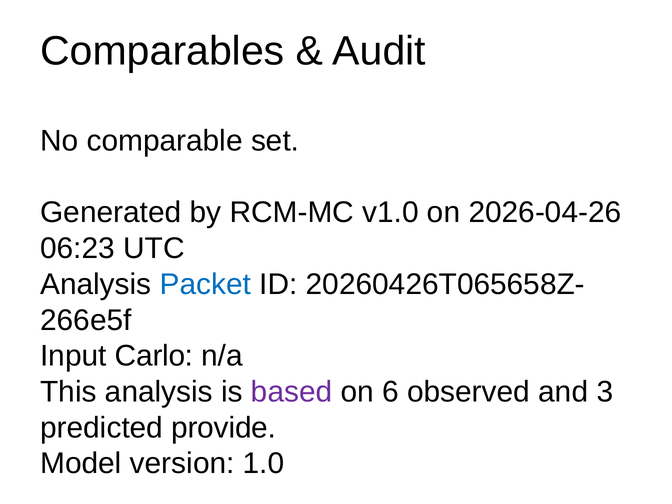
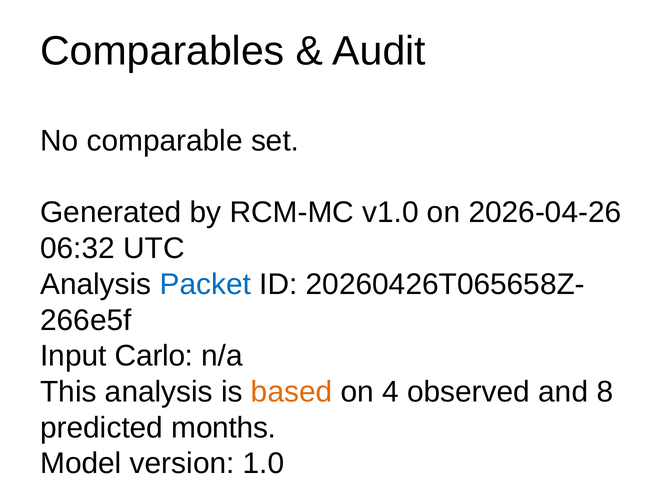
06:23: 06:23 -> 06:32
based colour: purple -> orange
6: 6 -> 4
3: 3 -> 8
provide: provide -> months
